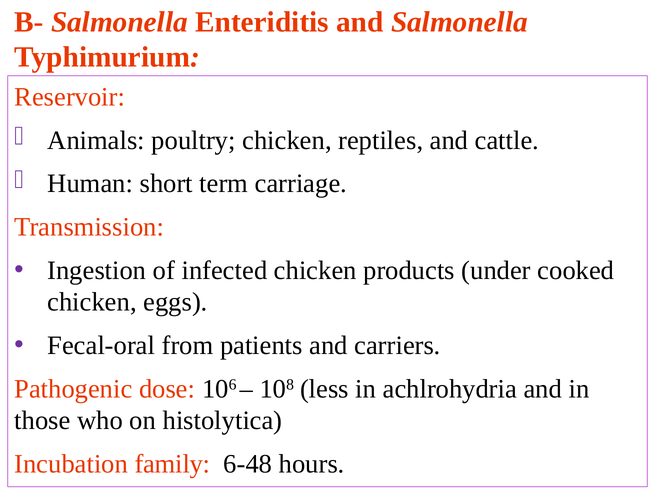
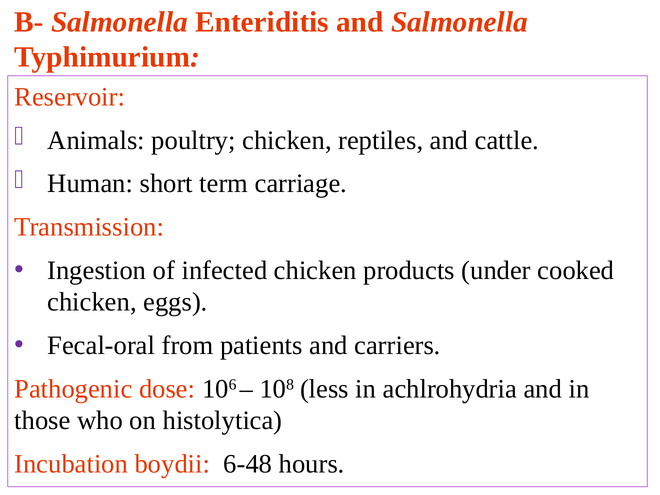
family: family -> boydii
